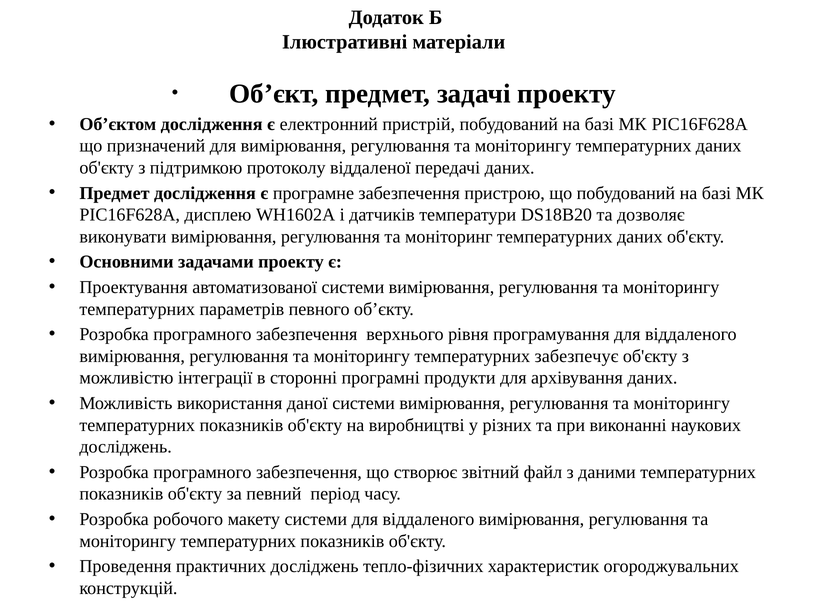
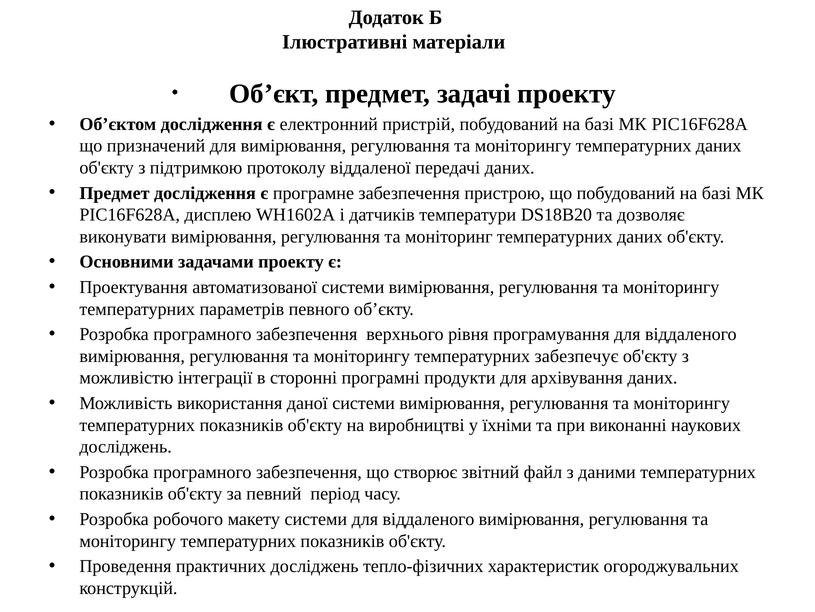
різних: різних -> їхніми
